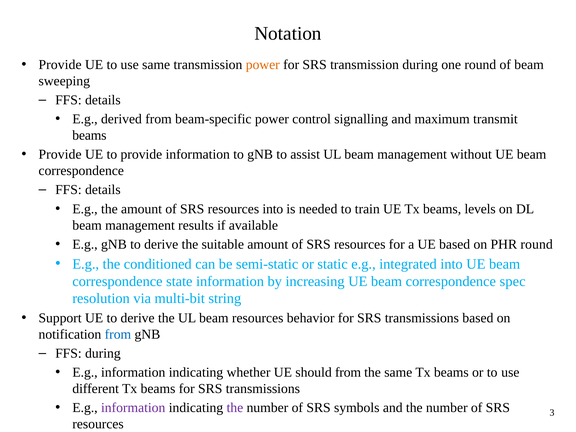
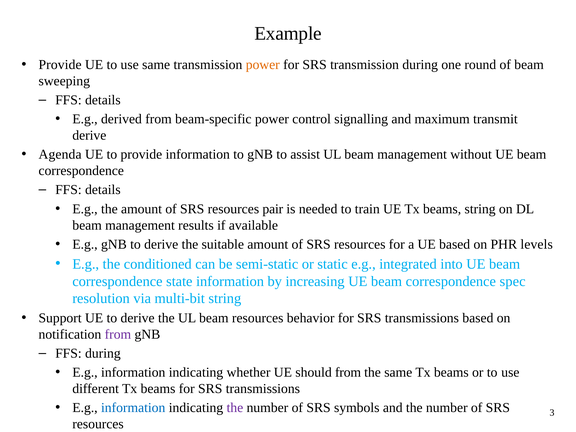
Notation: Notation -> Example
beams at (89, 135): beams -> derive
Provide at (60, 154): Provide -> Agenda
resources into: into -> pair
beams levels: levels -> string
PHR round: round -> levels
from at (118, 334) colour: blue -> purple
information at (133, 408) colour: purple -> blue
